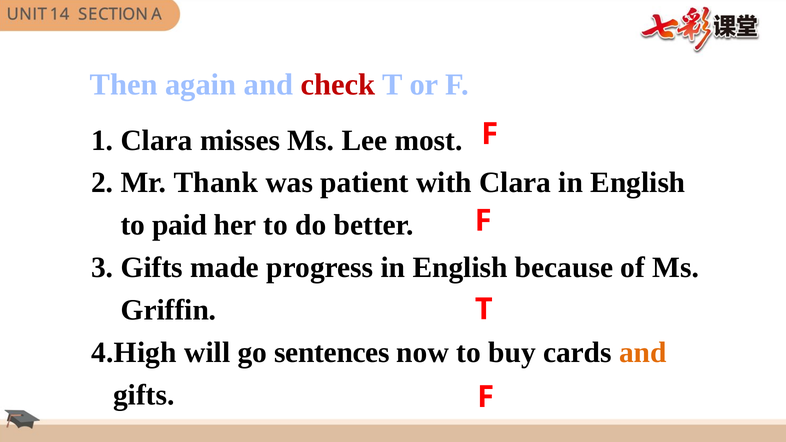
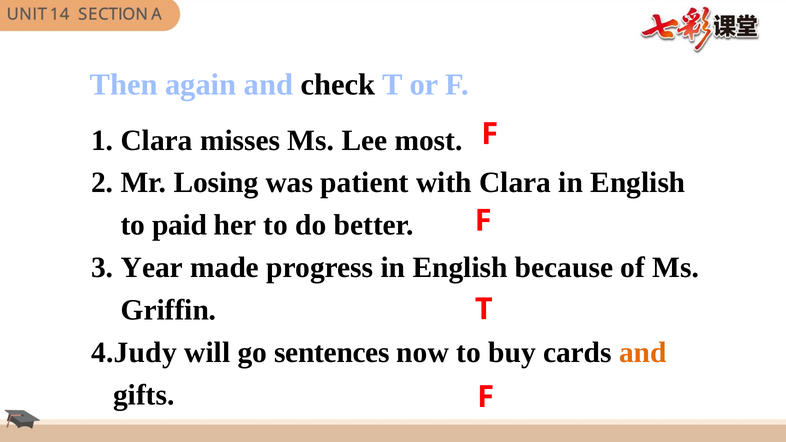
check colour: red -> black
Thank: Thank -> Losing
3 Gifts: Gifts -> Year
4.High: 4.High -> 4.Judy
